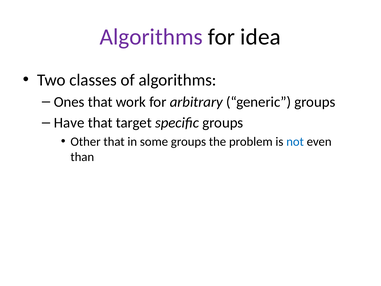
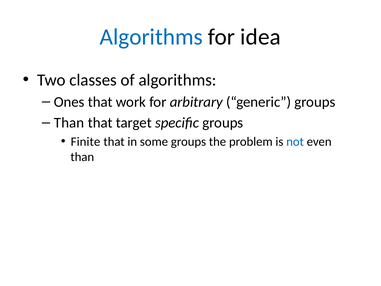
Algorithms at (151, 37) colour: purple -> blue
Have at (69, 123): Have -> Than
Other: Other -> Finite
